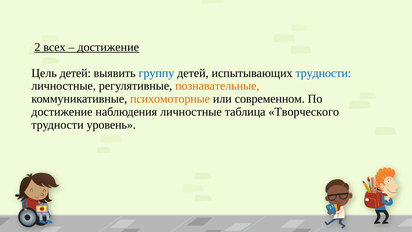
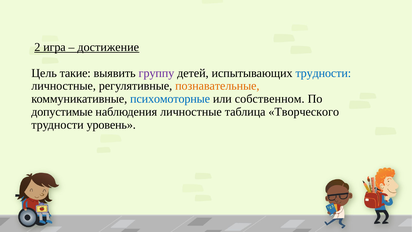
всех: всех -> игра
Цель детей: детей -> такие
группу colour: blue -> purple
психомоторные colour: orange -> blue
современном: современном -> собственном
достижение at (62, 112): достижение -> допустимые
